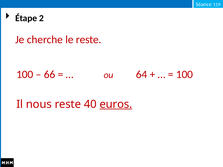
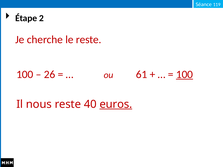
66: 66 -> 26
64: 64 -> 61
100 at (184, 74) underline: none -> present
